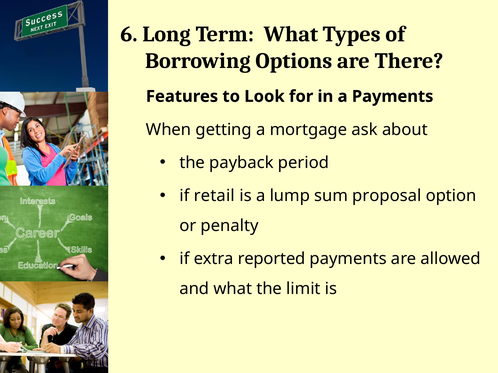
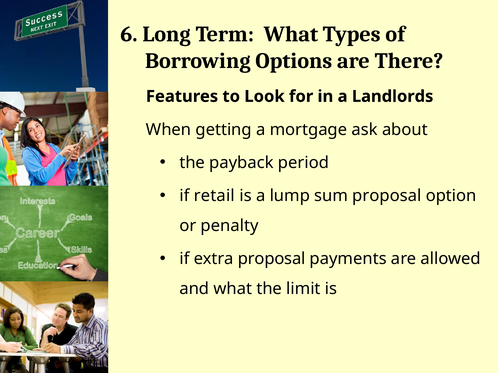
a Payments: Payments -> Landlords
extra reported: reported -> proposal
